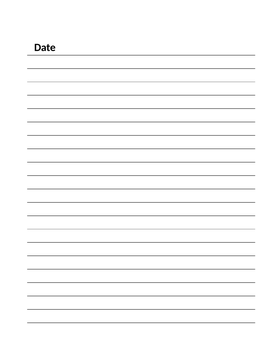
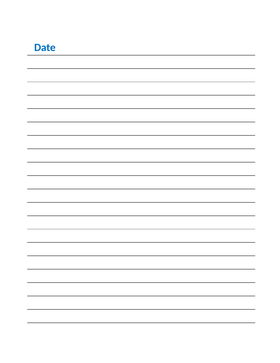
Date colour: black -> blue
